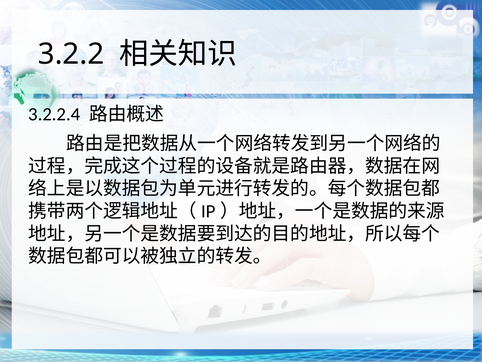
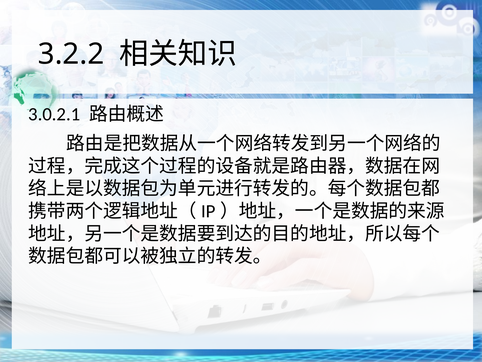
3.2.2.4: 3.2.2.4 -> 3.0.2.1
